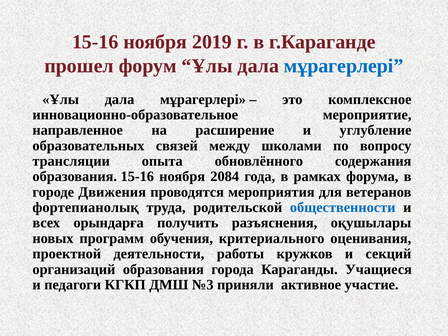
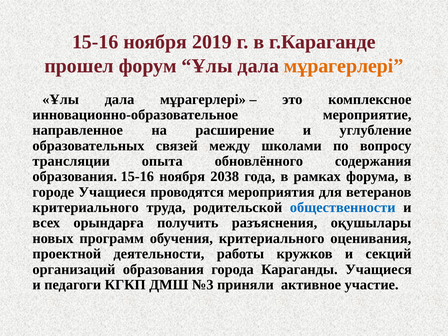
мұрагерлері at (344, 66) colour: blue -> orange
2084: 2084 -> 2038
городе Движения: Движения -> Учащиеся
фортепианолық at (86, 207): фортепианолық -> критериального
